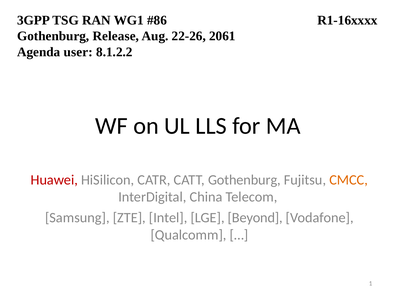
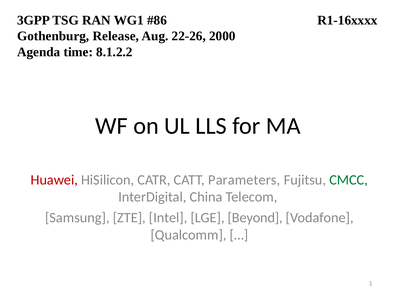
2061: 2061 -> 2000
user: user -> time
CATT Gothenburg: Gothenburg -> Parameters
CMCC colour: orange -> green
